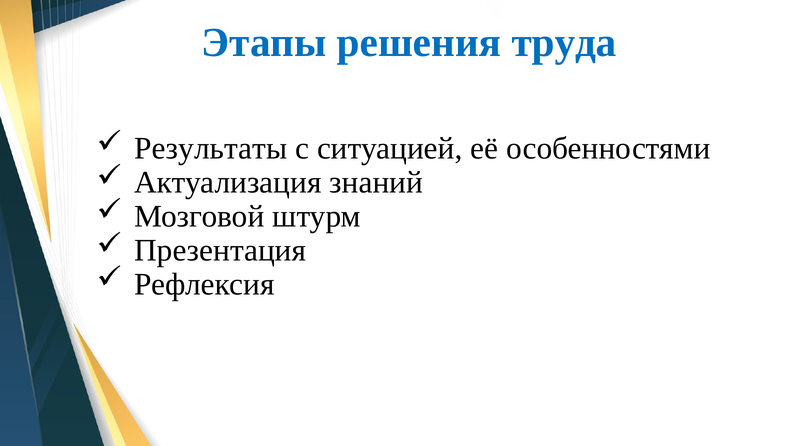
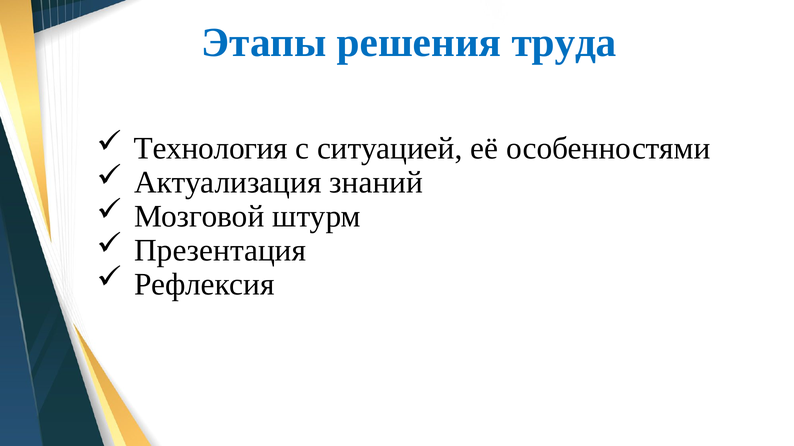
Результаты: Результаты -> Технология
